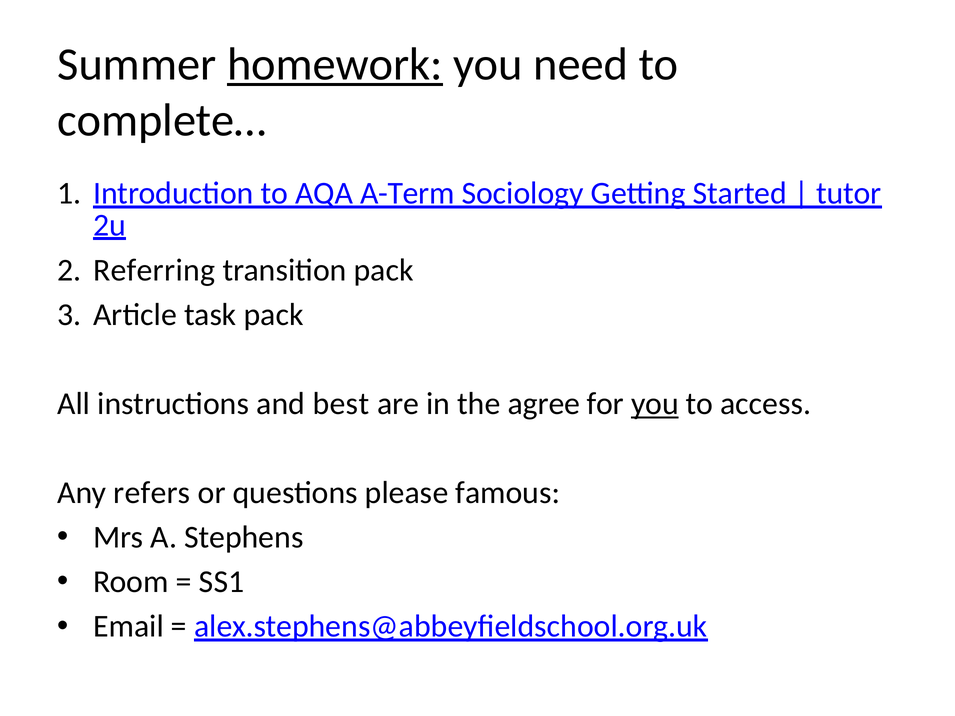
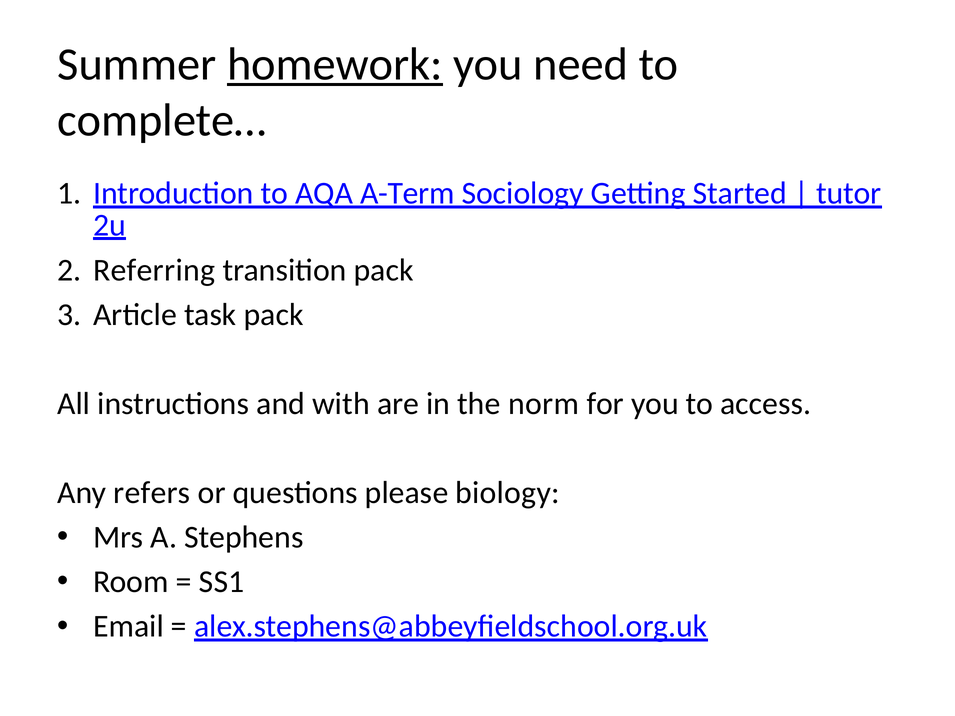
best: best -> with
agree: agree -> norm
you at (655, 404) underline: present -> none
famous: famous -> biology
